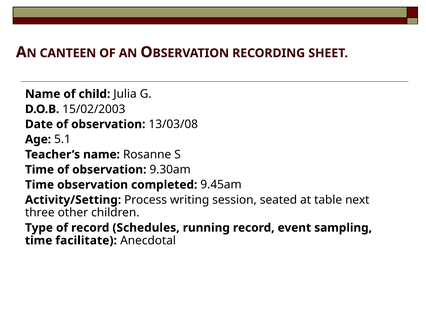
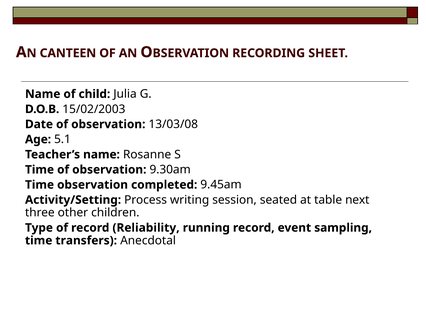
Schedules: Schedules -> Reliability
facilitate: facilitate -> transfers
